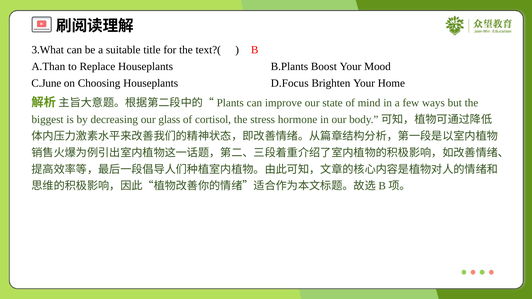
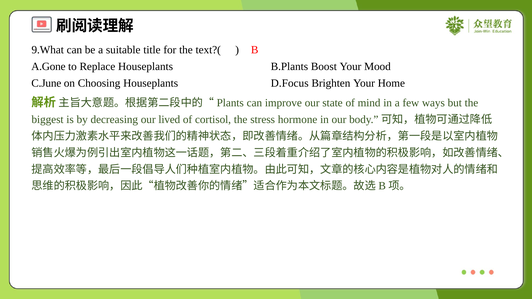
3.What: 3.What -> 9.What
A.Than: A.Than -> A.Gone
glass: glass -> lived
